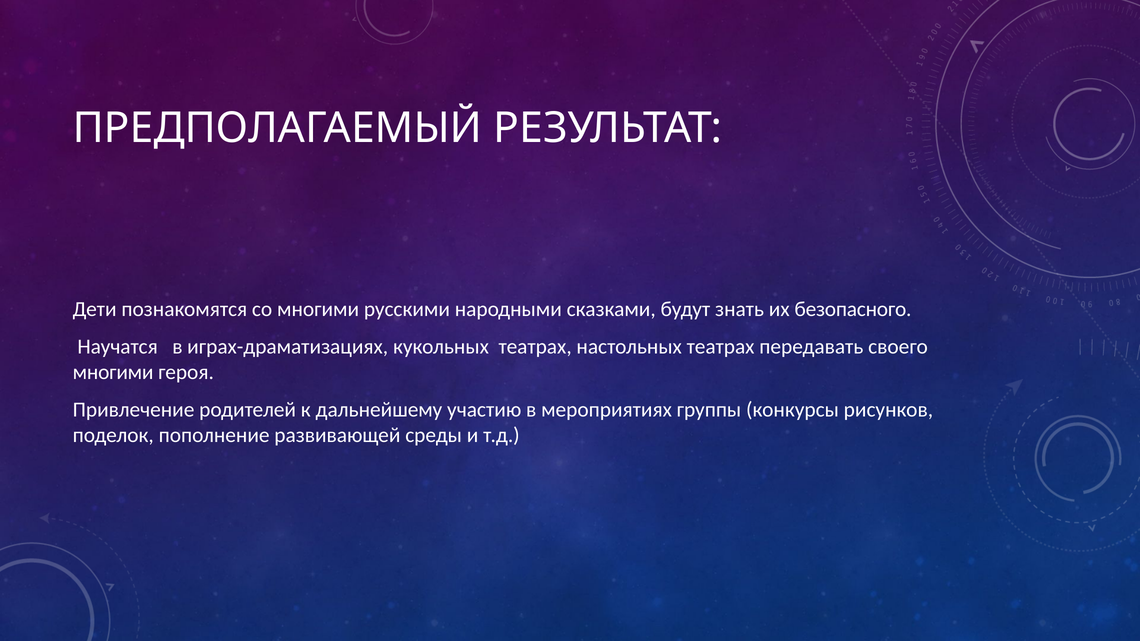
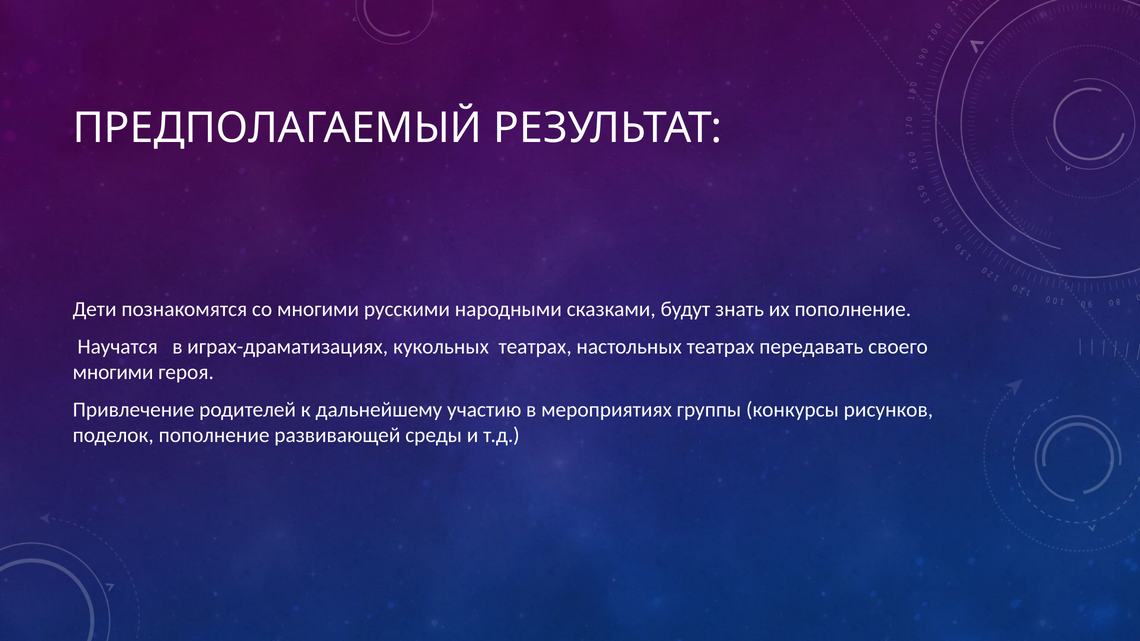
их безопасного: безопасного -> пополнение
